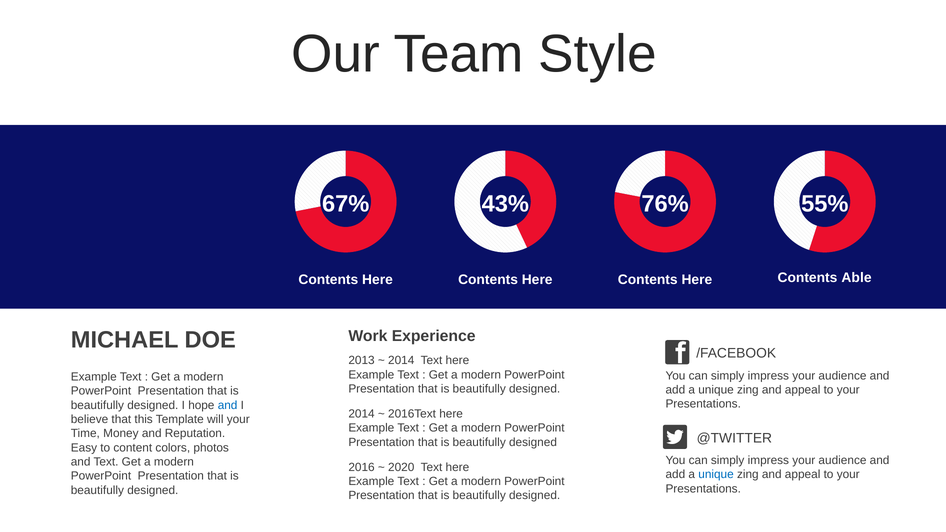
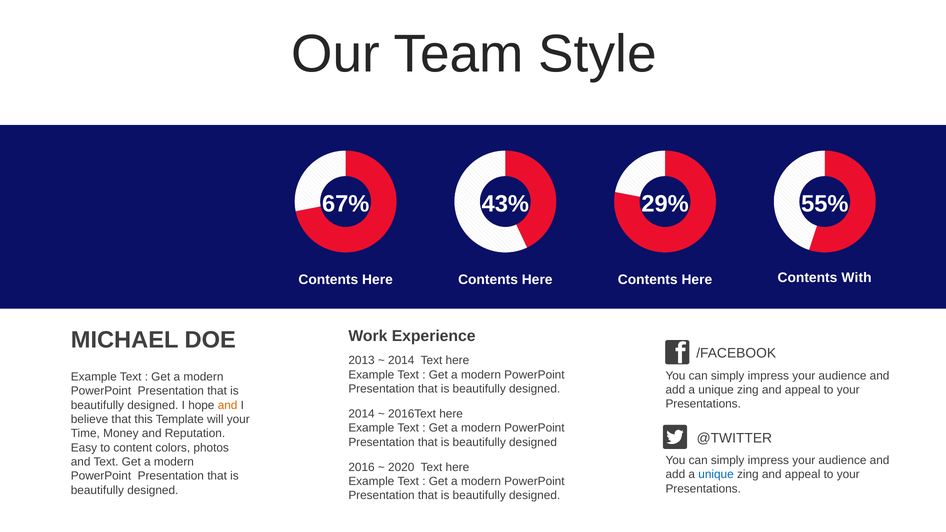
76%: 76% -> 29%
Able: Able -> With
and at (228, 405) colour: blue -> orange
